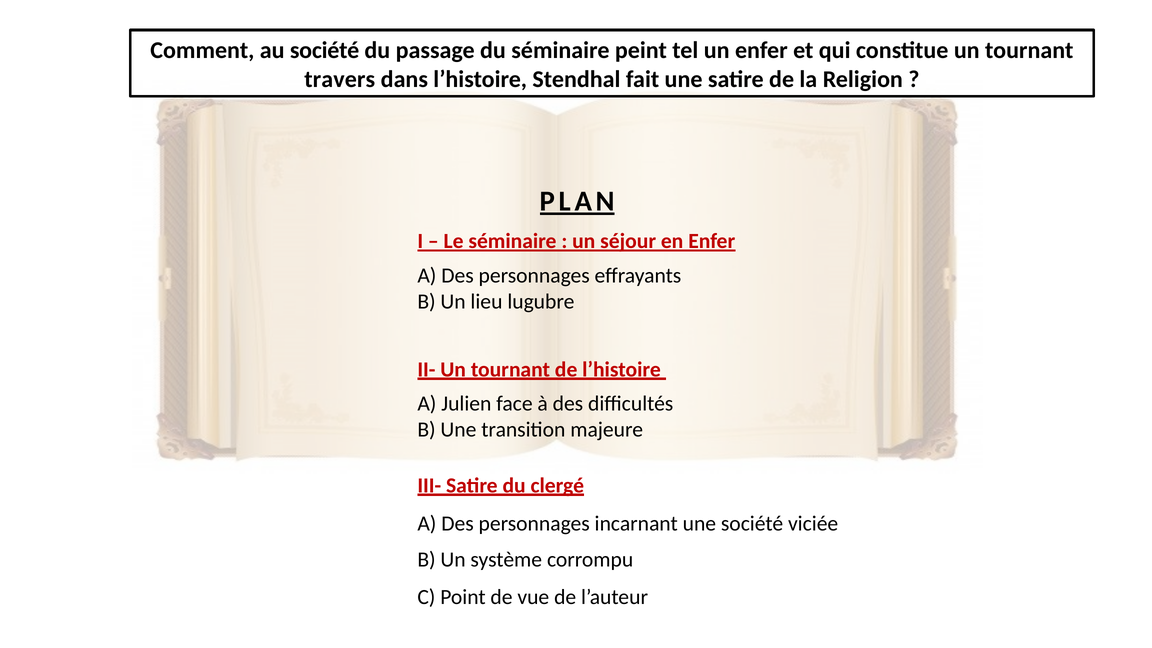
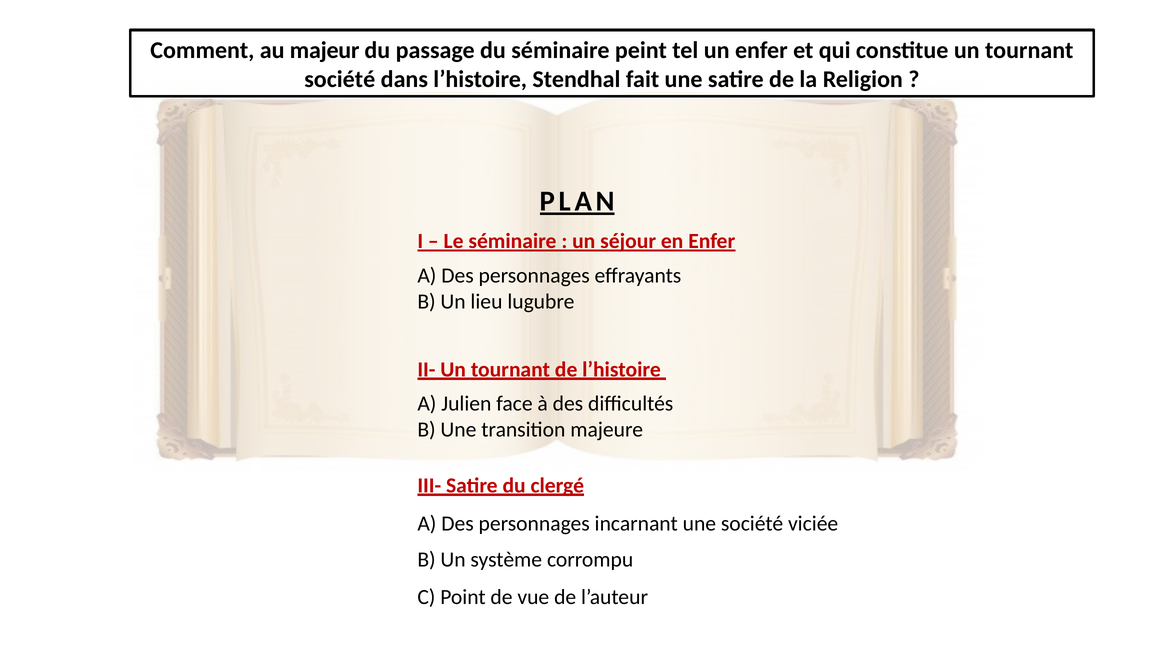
au société: société -> majeur
travers at (340, 79): travers -> société
